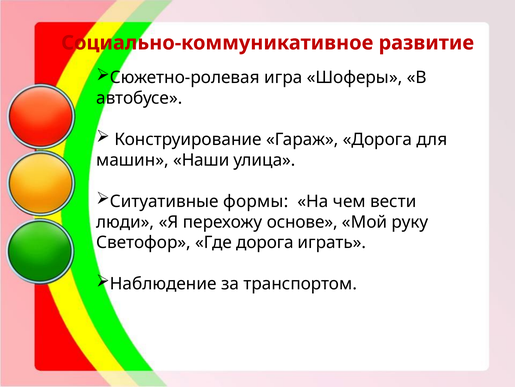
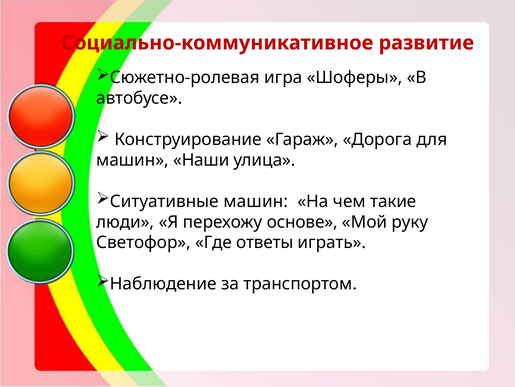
Ситуативные формы: формы -> машин
вести: вести -> такие
Где дорога: дорога -> ответы
